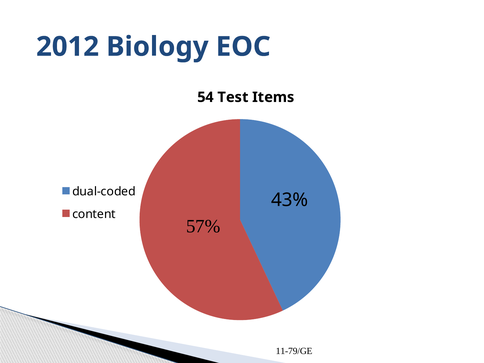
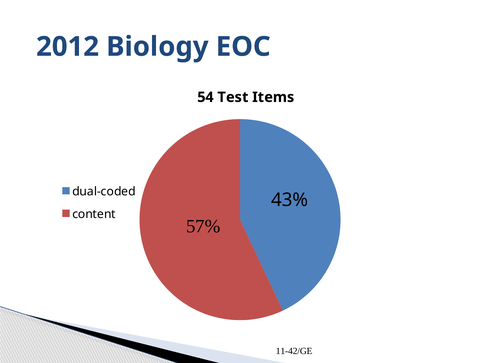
11-79/GE: 11-79/GE -> 11-42/GE
